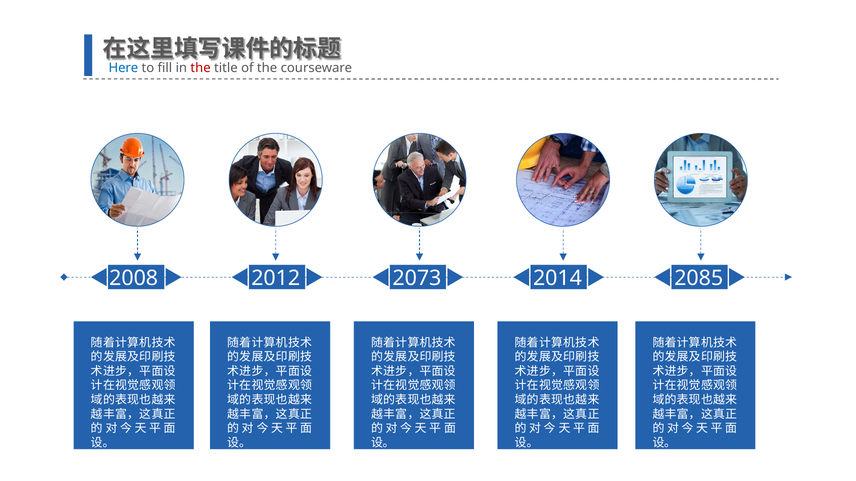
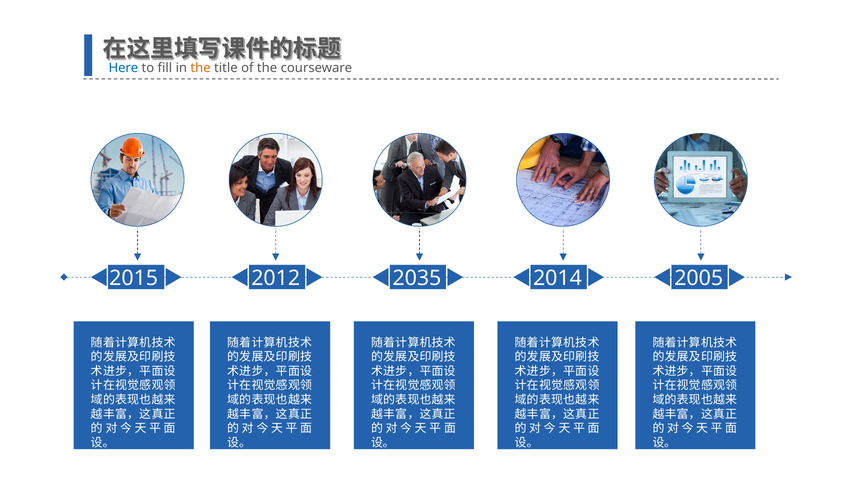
the at (201, 68) colour: red -> orange
2008: 2008 -> 2015
2073: 2073 -> 2035
2085: 2085 -> 2005
